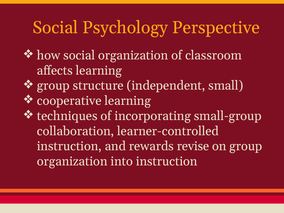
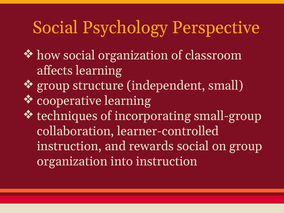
rewards revise: revise -> social
